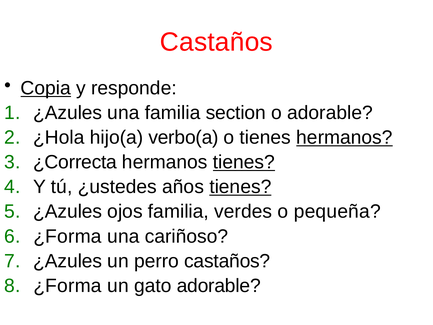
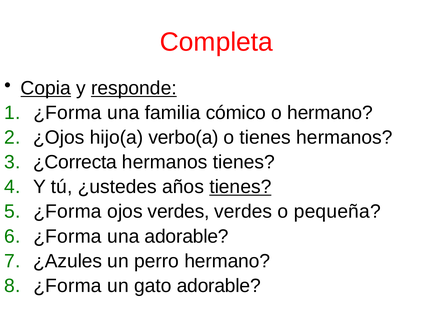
Castaños at (216, 42): Castaños -> Completa
responde underline: none -> present
¿Azules at (68, 113): ¿Azules -> ¿Forma
section: section -> cómico
o adorable: adorable -> hermano
¿Hola: ¿Hola -> ¿Ojos
hermanos at (344, 138) underline: present -> none
tienes at (244, 162) underline: present -> none
¿Azules at (68, 211): ¿Azules -> ¿Forma
ojos familia: familia -> verdes
una cariñoso: cariñoso -> adorable
perro castaños: castaños -> hermano
